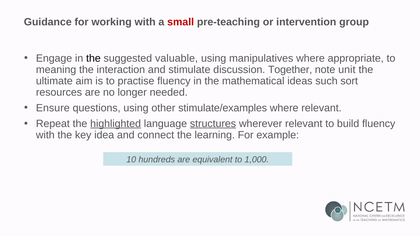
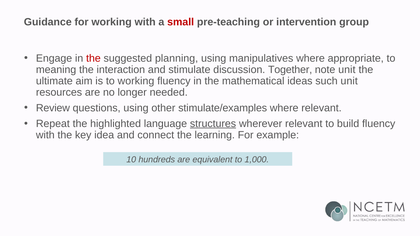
the at (93, 58) colour: black -> red
valuable: valuable -> planning
to practise: practise -> working
such sort: sort -> unit
Ensure: Ensure -> Review
highlighted underline: present -> none
